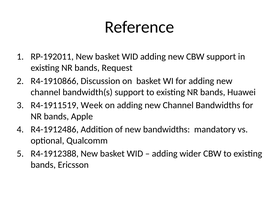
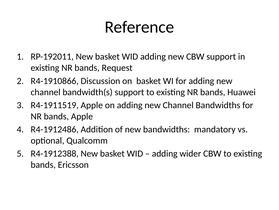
R4-1911519 Week: Week -> Apple
